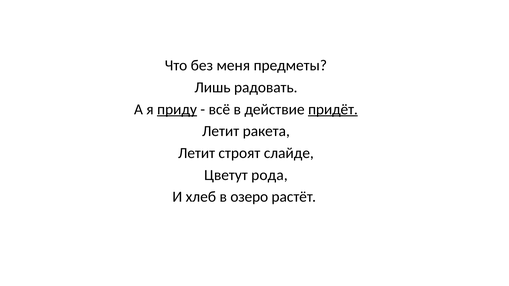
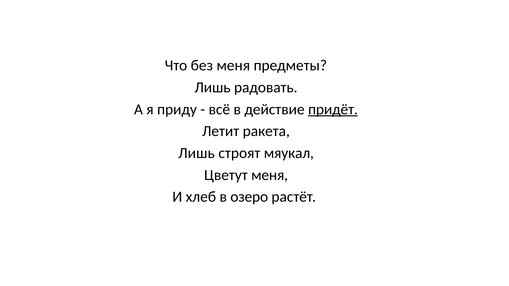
приду underline: present -> none
Летит at (197, 153): Летит -> Лишь
слайде: слайде -> мяукал
Цветут рода: рода -> меня
